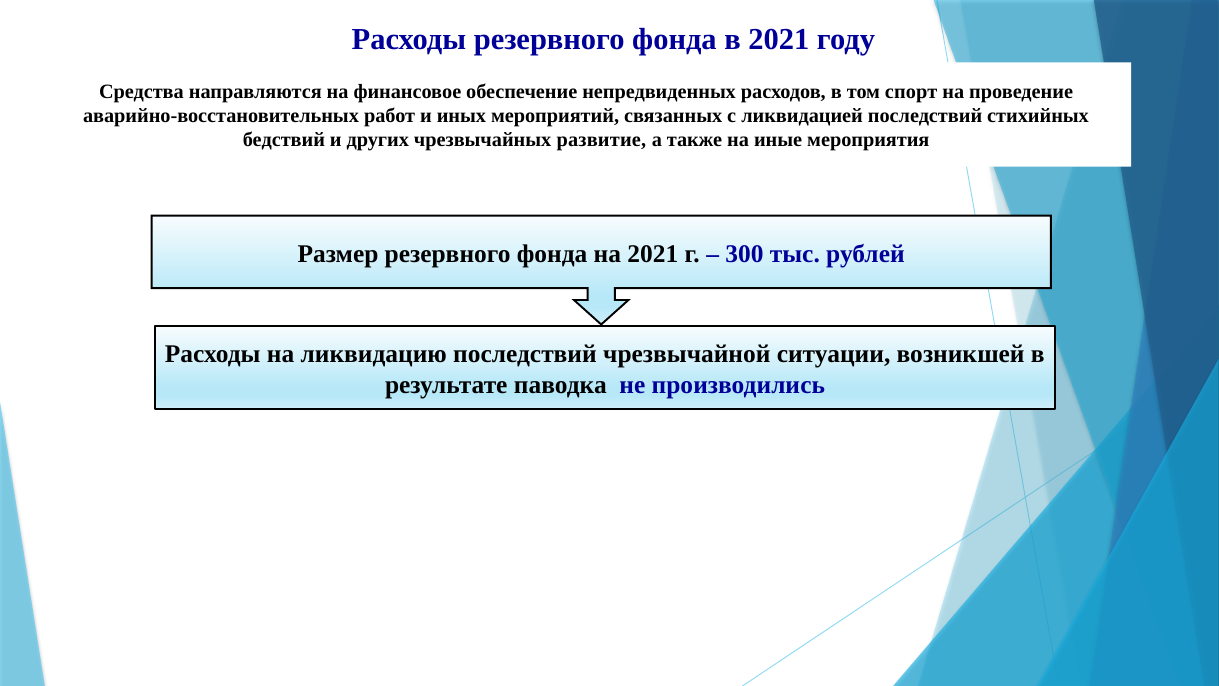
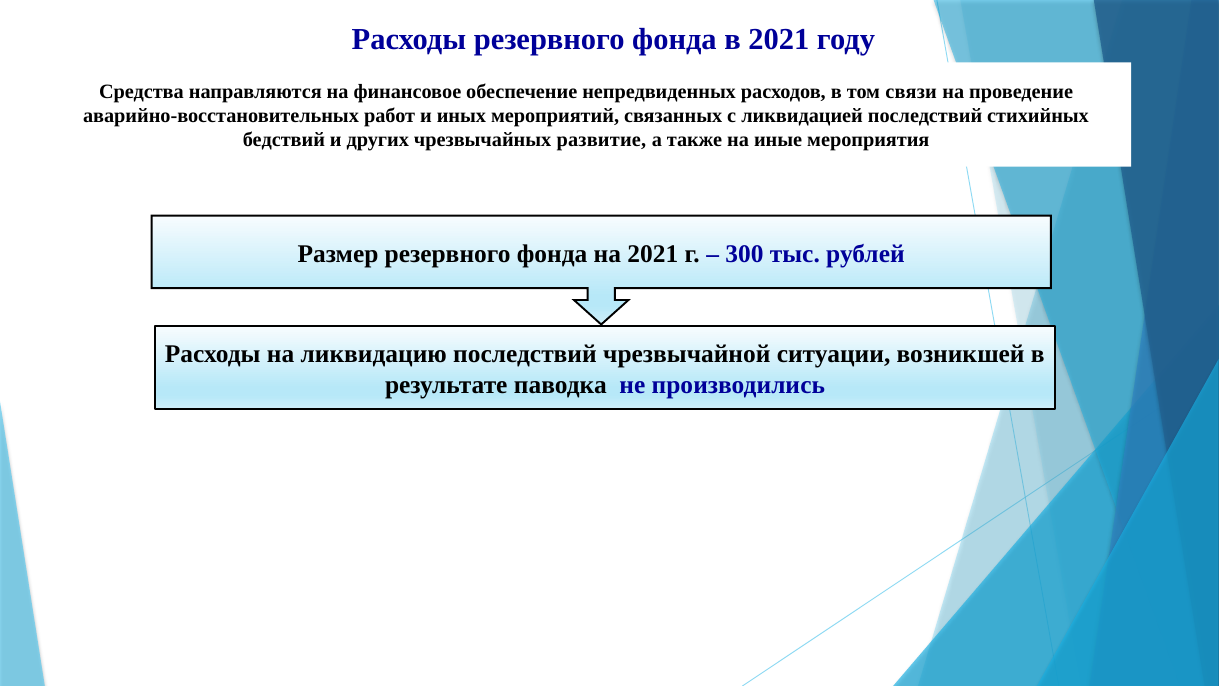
спорт: спорт -> связи
